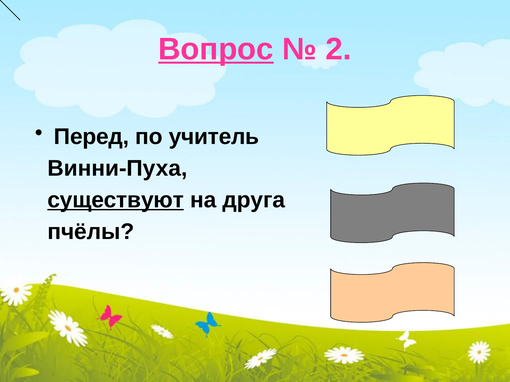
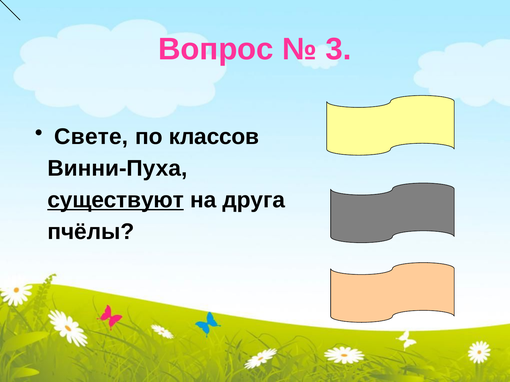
Вопрос underline: present -> none
2: 2 -> 3
Перед: Перед -> Свете
учитель: учитель -> классов
